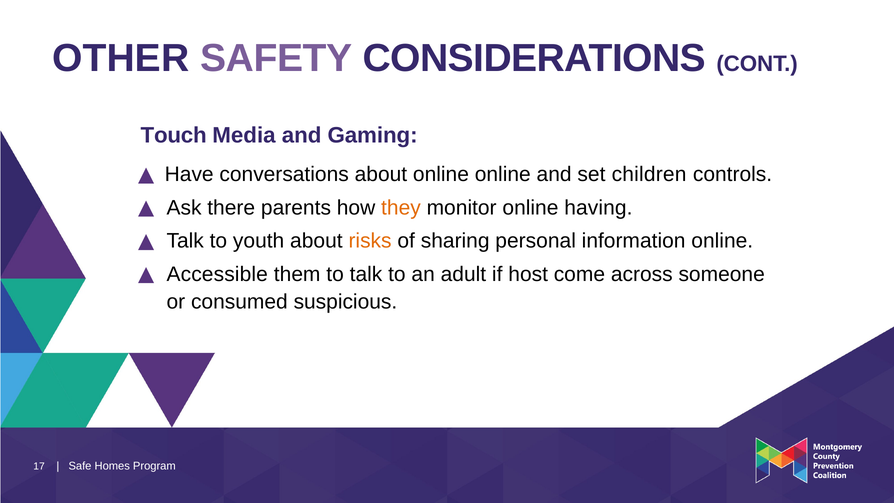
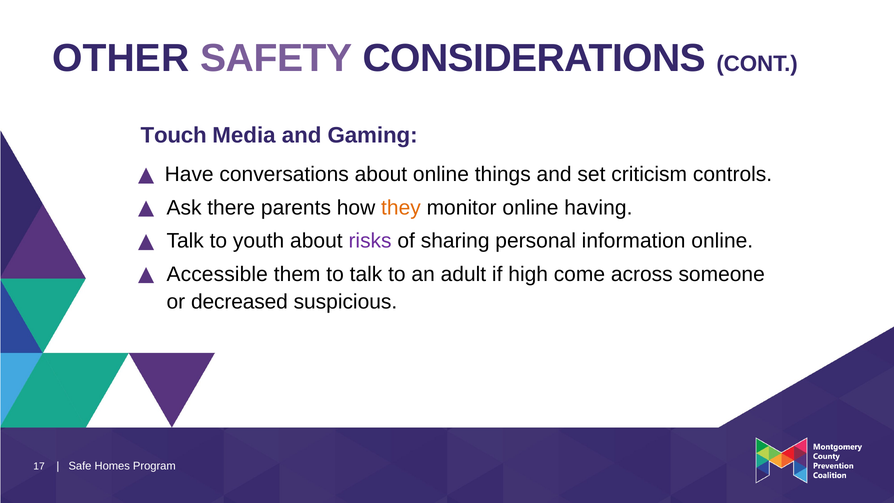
online online: online -> things
children: children -> criticism
risks colour: orange -> purple
host: host -> high
consumed: consumed -> decreased
